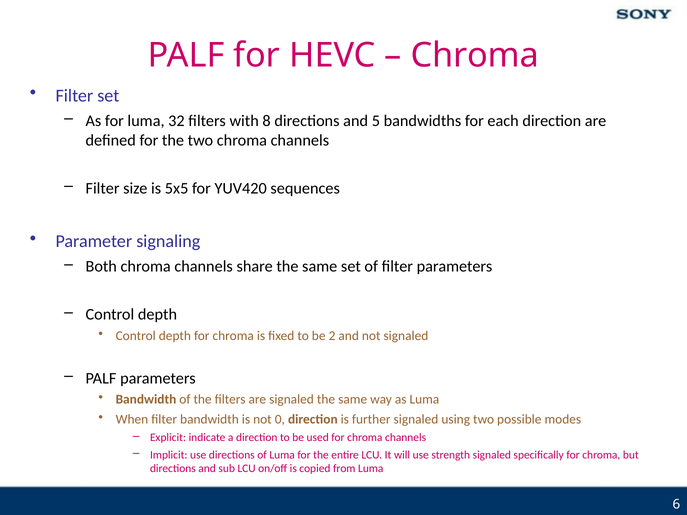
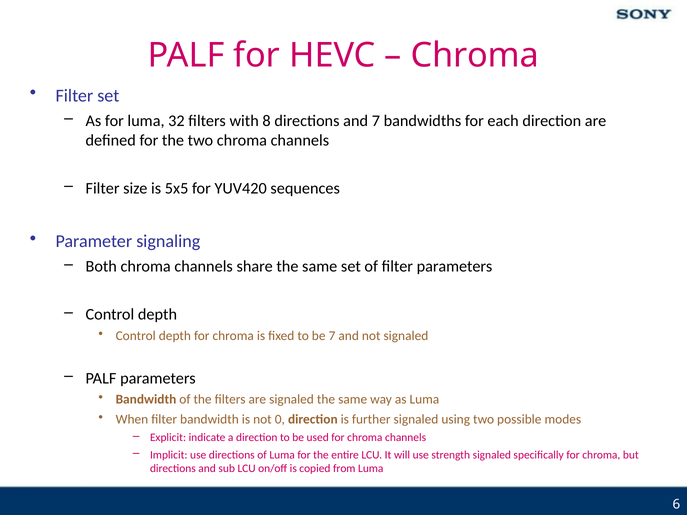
and 5: 5 -> 7
be 2: 2 -> 7
